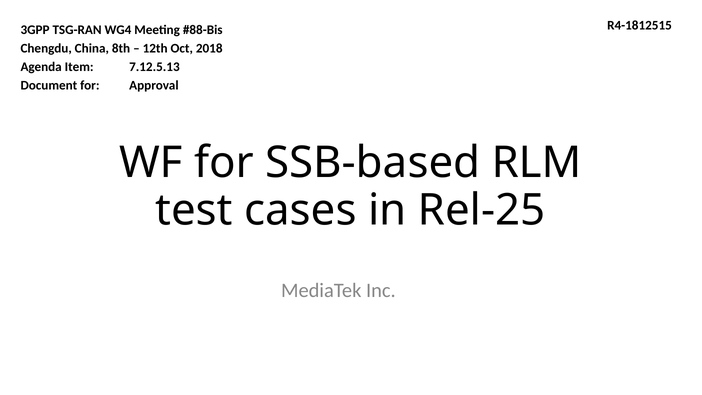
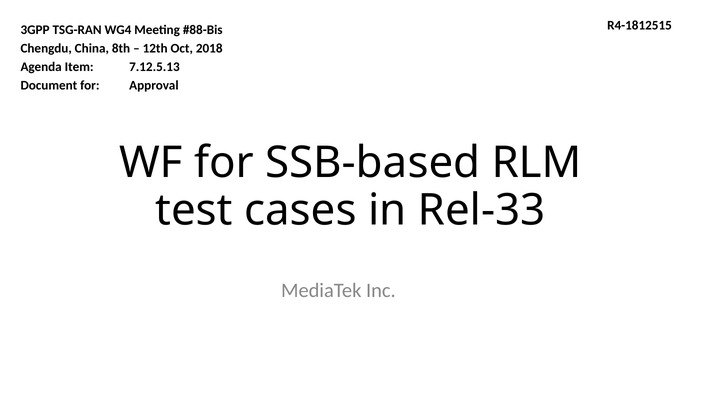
Rel-25: Rel-25 -> Rel-33
